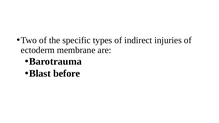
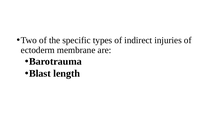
before: before -> length
